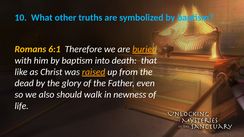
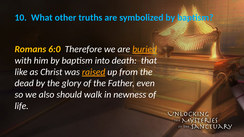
6:1: 6:1 -> 6:0
